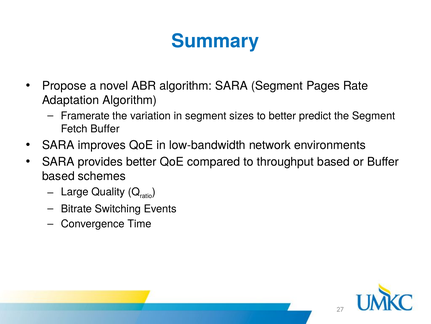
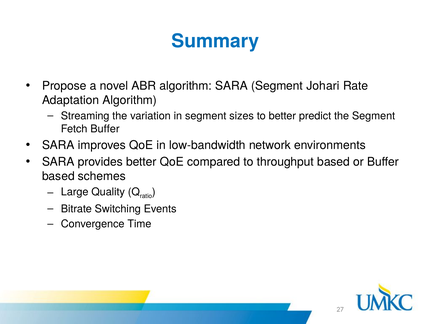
Pages: Pages -> Johari
Framerate: Framerate -> Streaming
